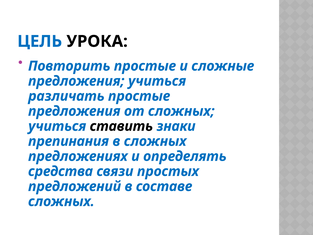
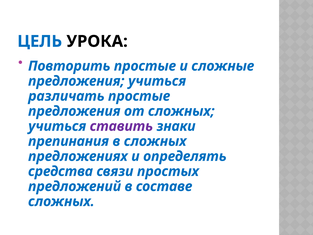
ставить colour: black -> purple
